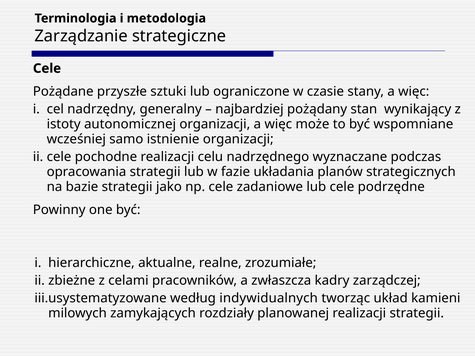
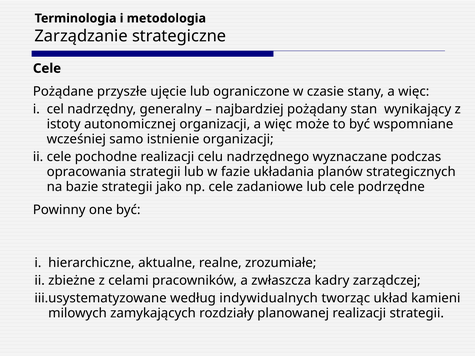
sztuki: sztuki -> ujęcie
